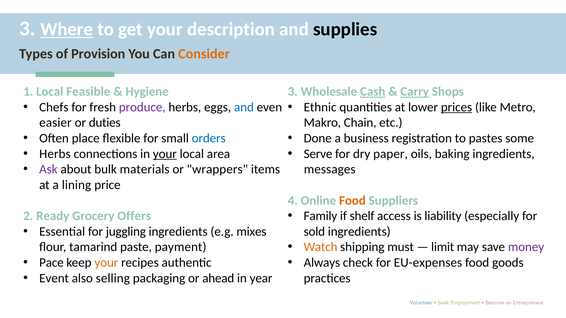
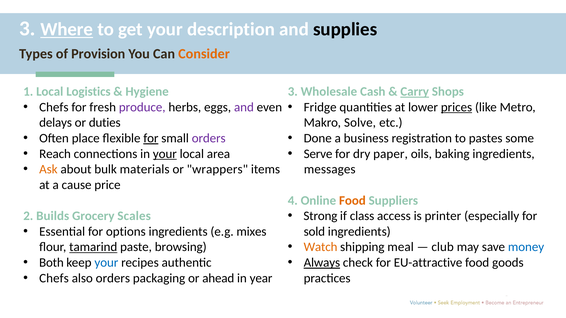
Feasible: Feasible -> Logistics
Cash underline: present -> none
and at (244, 107) colour: blue -> purple
Ethnic: Ethnic -> Fridge
easier: easier -> delays
Chain: Chain -> Solve
for at (151, 138) underline: none -> present
orders at (209, 138) colour: blue -> purple
Herbs at (55, 154): Herbs -> Reach
Ask colour: purple -> orange
lining: lining -> cause
Family: Family -> Strong
shelf: shelf -> class
liability: liability -> printer
Ready: Ready -> Builds
Offers: Offers -> Scales
juggling: juggling -> options
must: must -> meal
limit: limit -> club
money colour: purple -> blue
tamarind underline: none -> present
payment: payment -> browsing
Pace: Pace -> Both
your at (106, 263) colour: orange -> blue
Always underline: none -> present
EU-expenses: EU-expenses -> EU-attractive
Event at (54, 278): Event -> Chefs
also selling: selling -> orders
